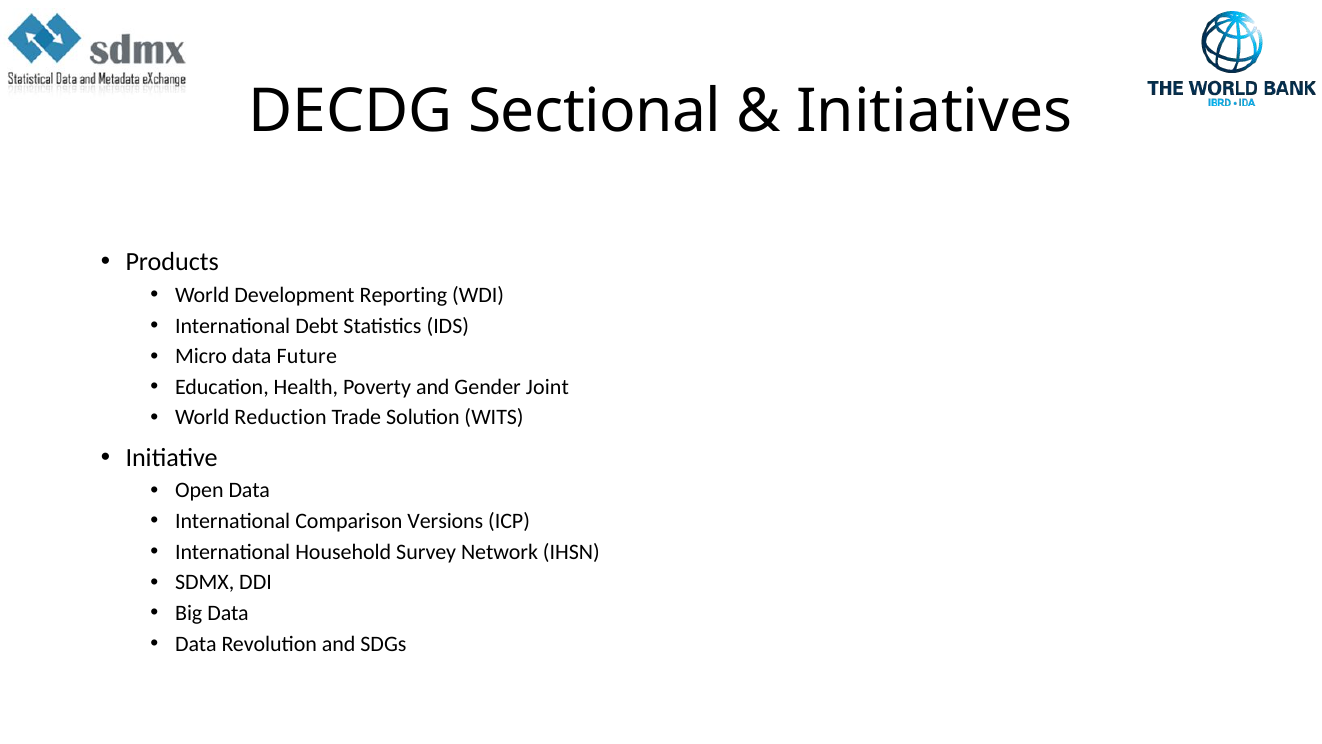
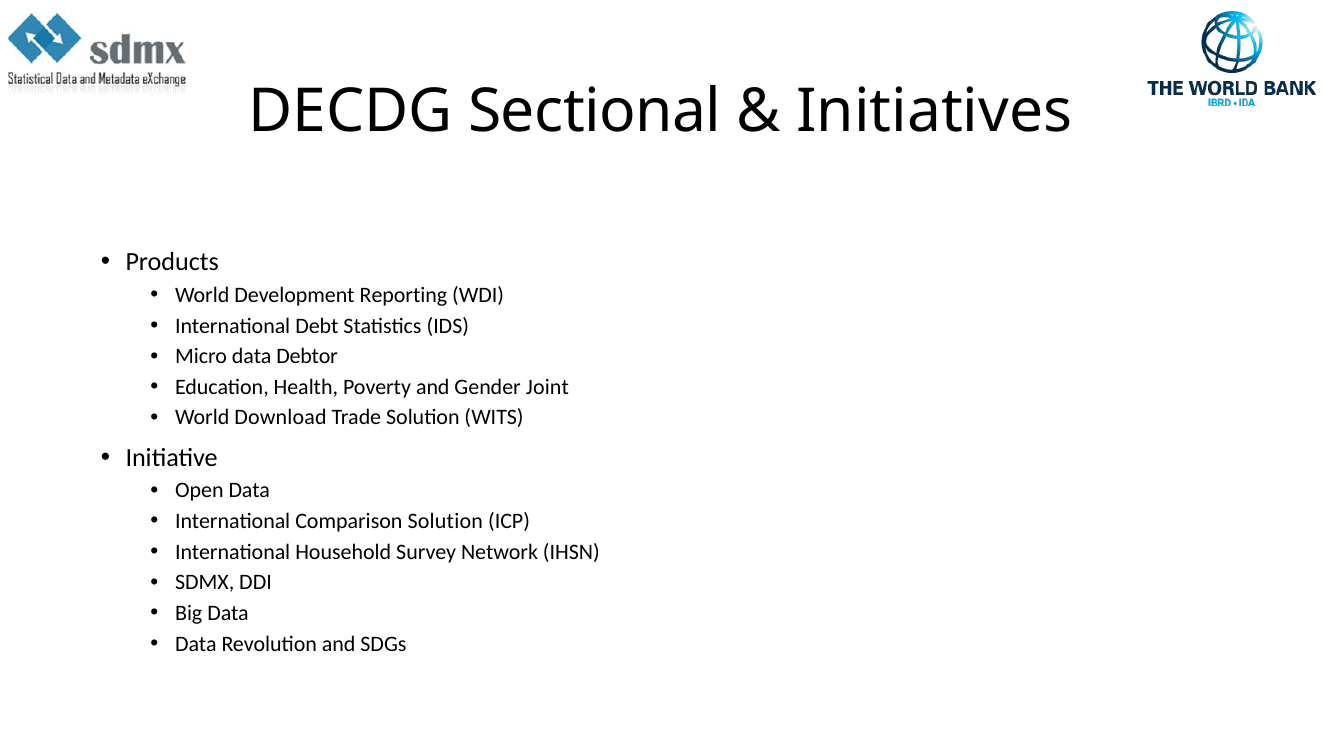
Future: Future -> Debtor
Reduction: Reduction -> Download
Comparison Versions: Versions -> Solution
